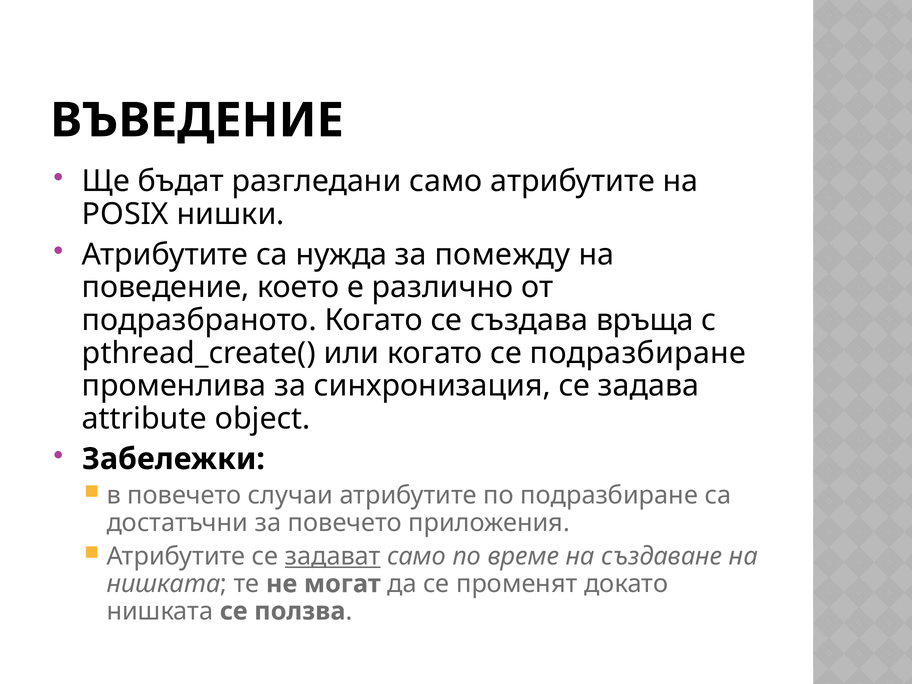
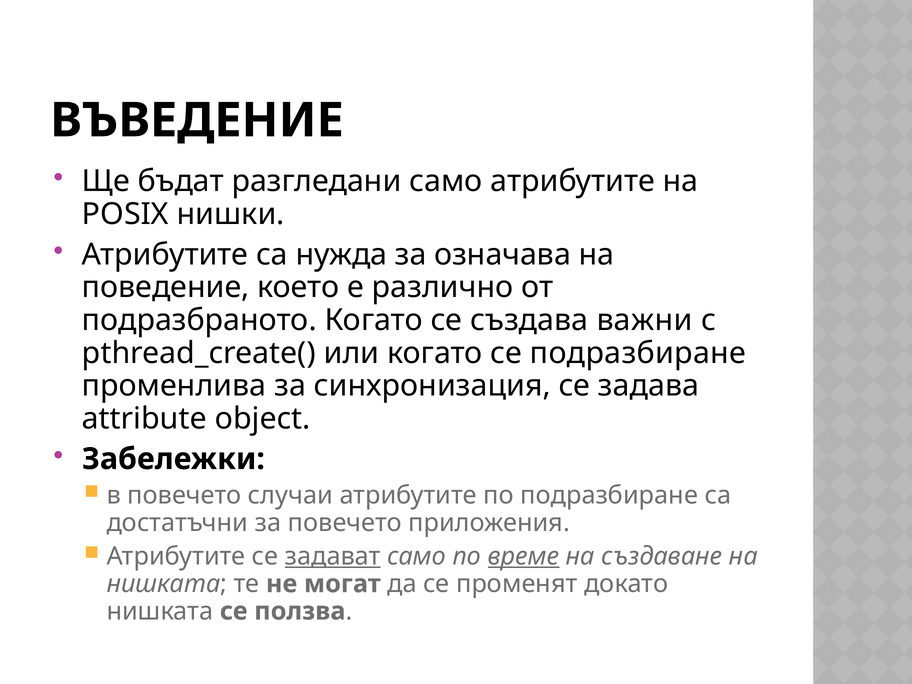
помежду: помежду -> означава
връща: връща -> важни
време underline: none -> present
